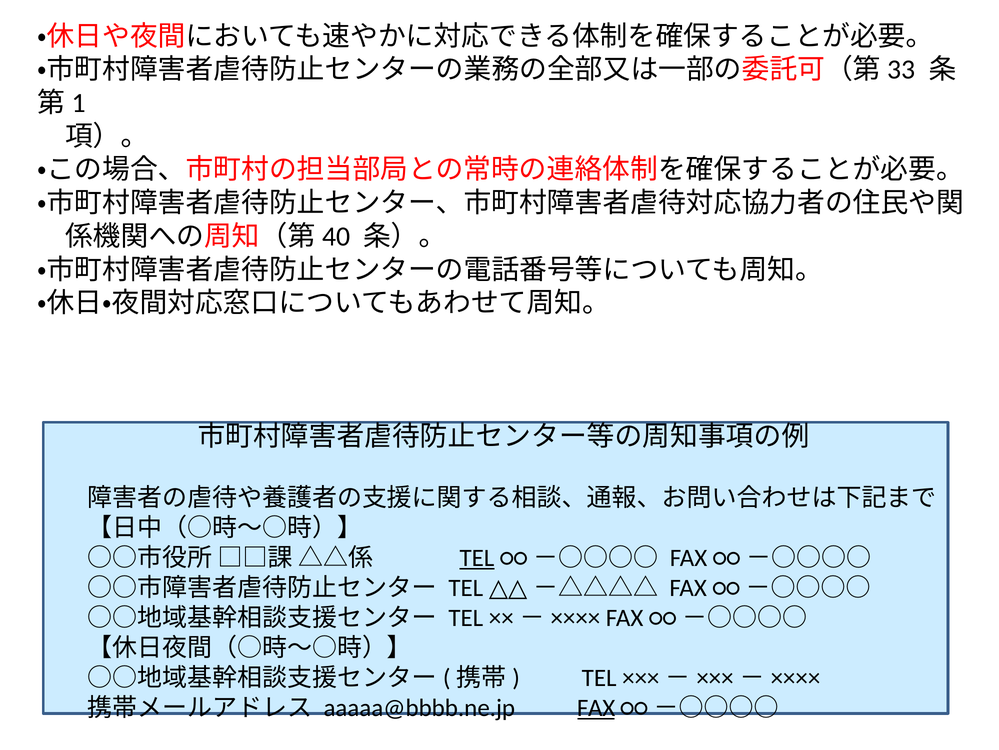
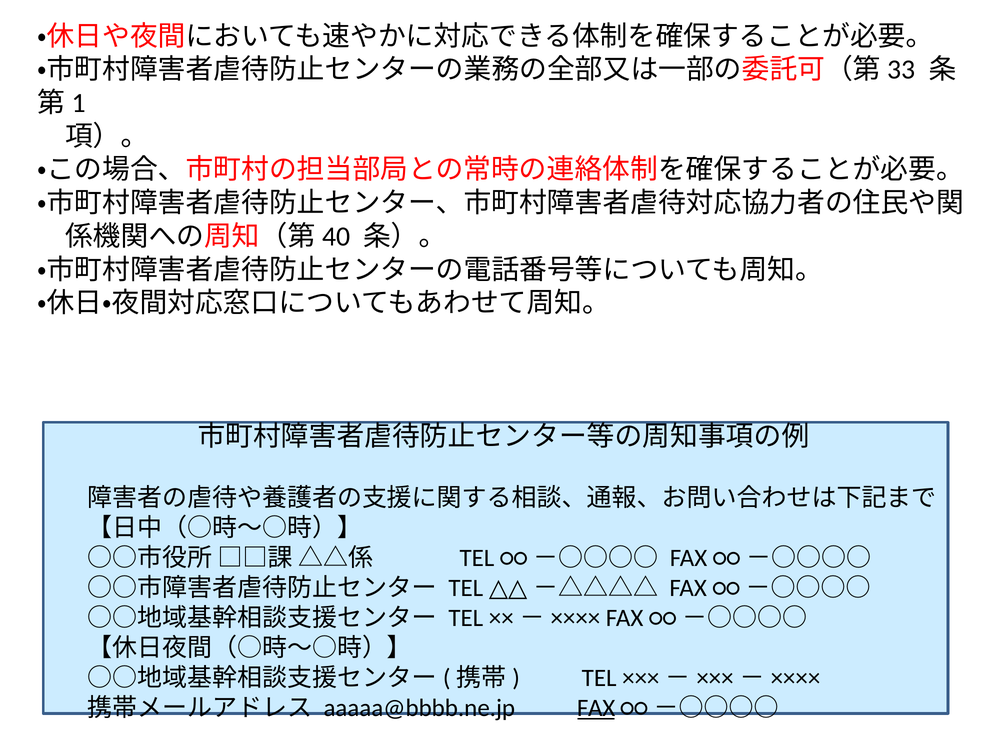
TEL at (477, 557) underline: present -> none
